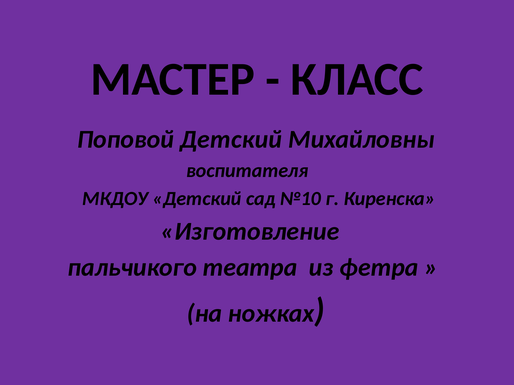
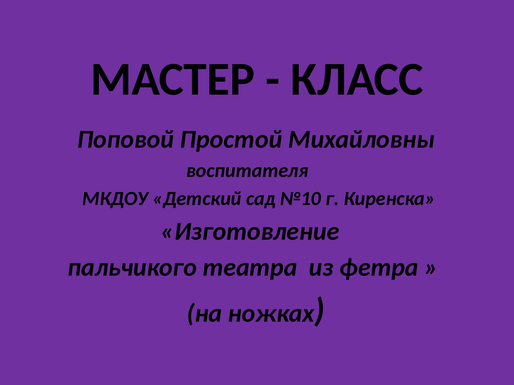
Поповой Детский: Детский -> Простой
